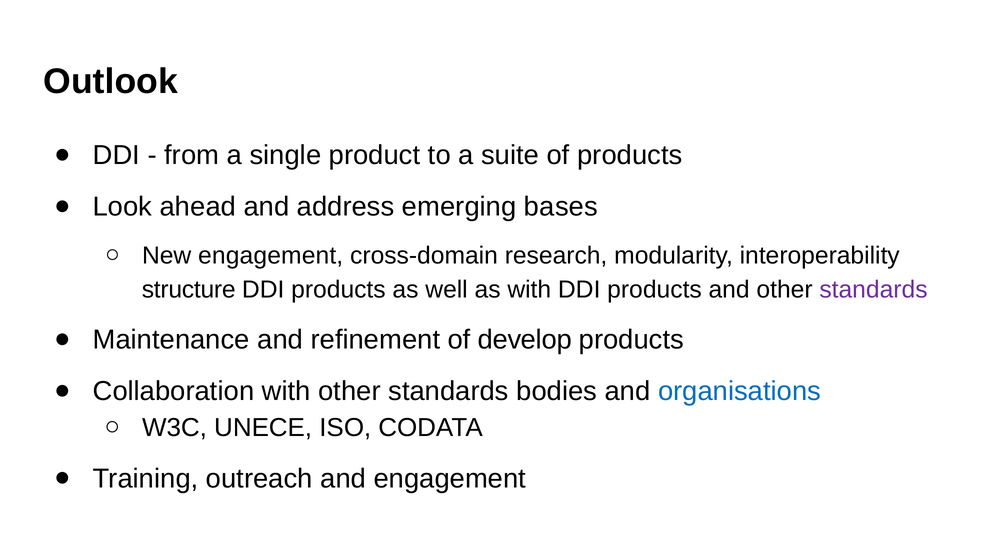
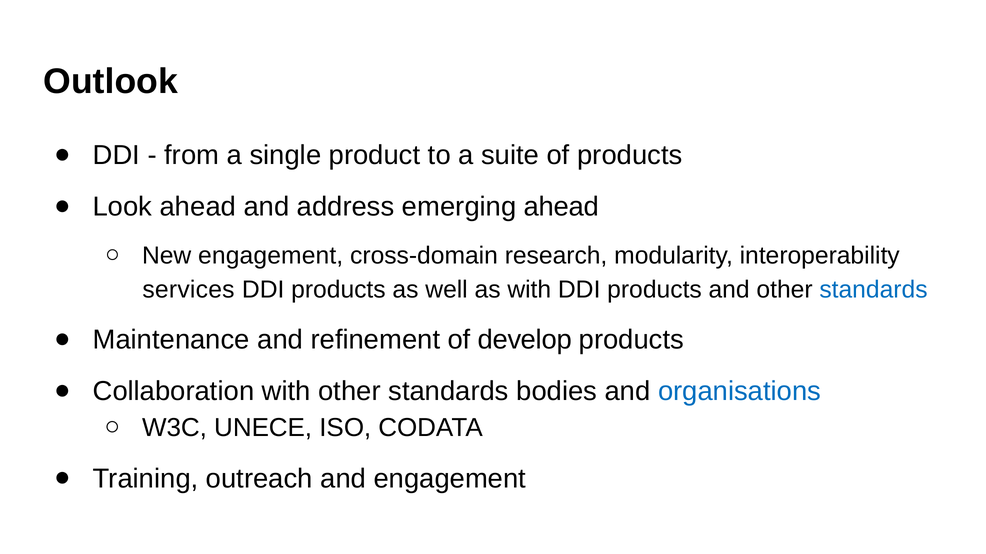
emerging bases: bases -> ahead
structure: structure -> services
standards at (873, 290) colour: purple -> blue
